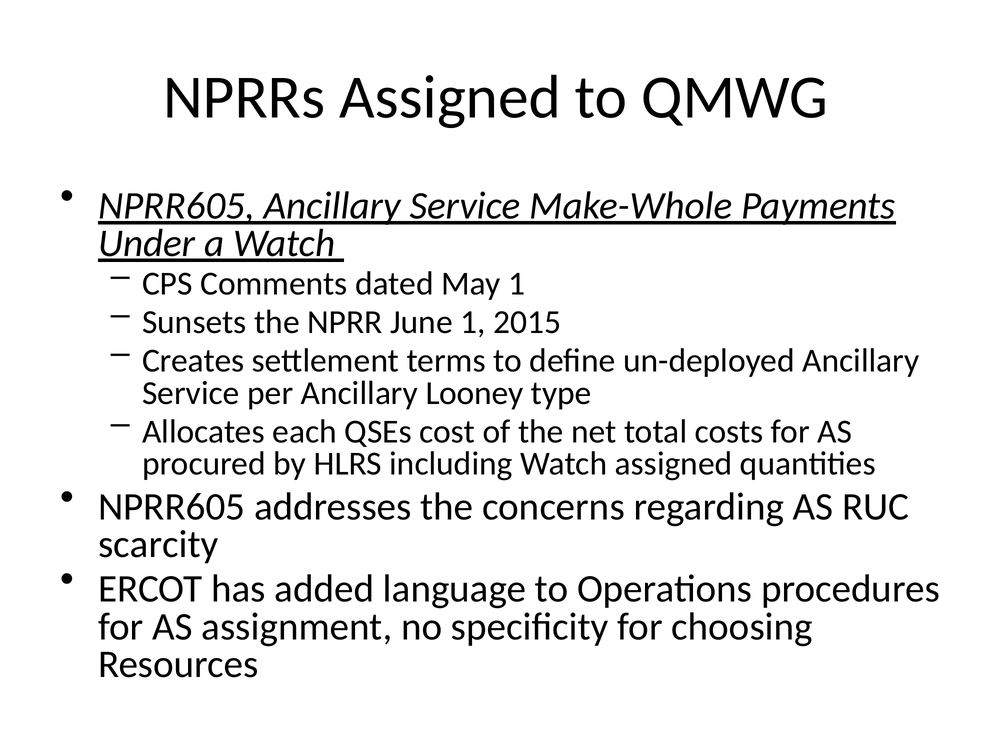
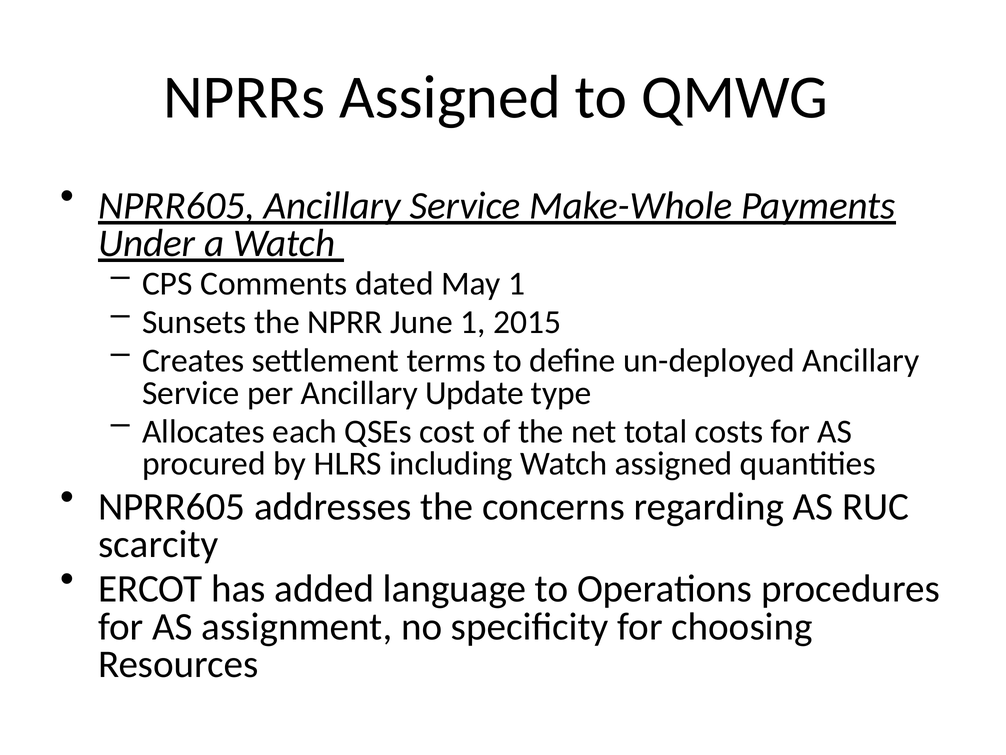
Looney: Looney -> Update
